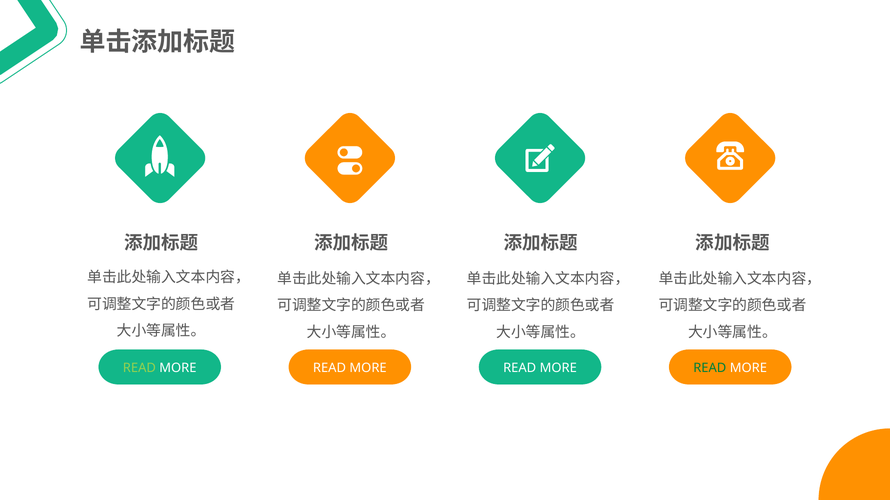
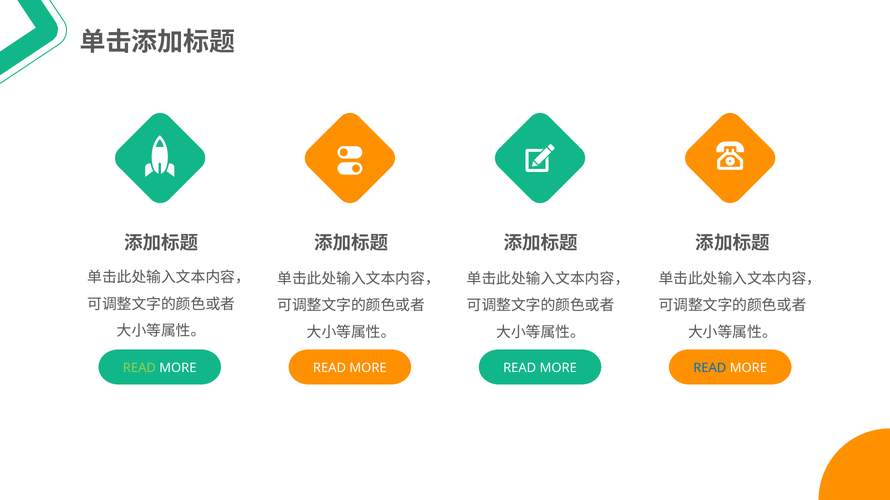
READ at (710, 368) colour: green -> blue
